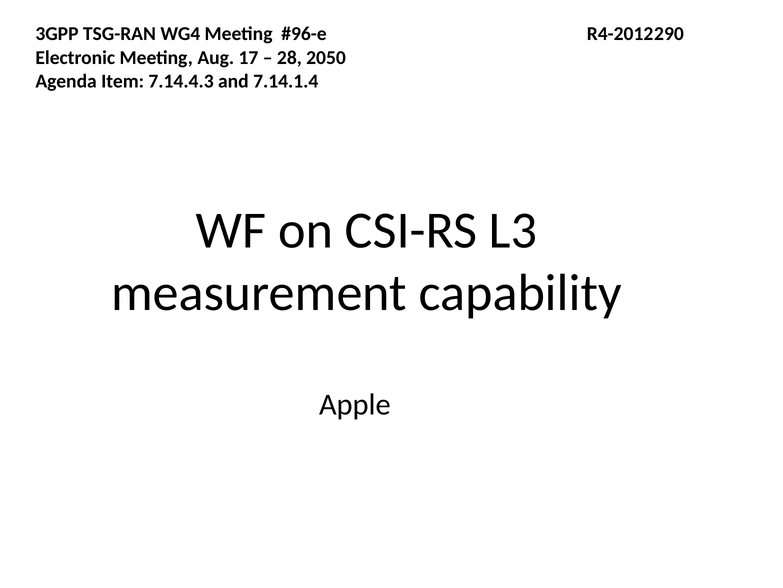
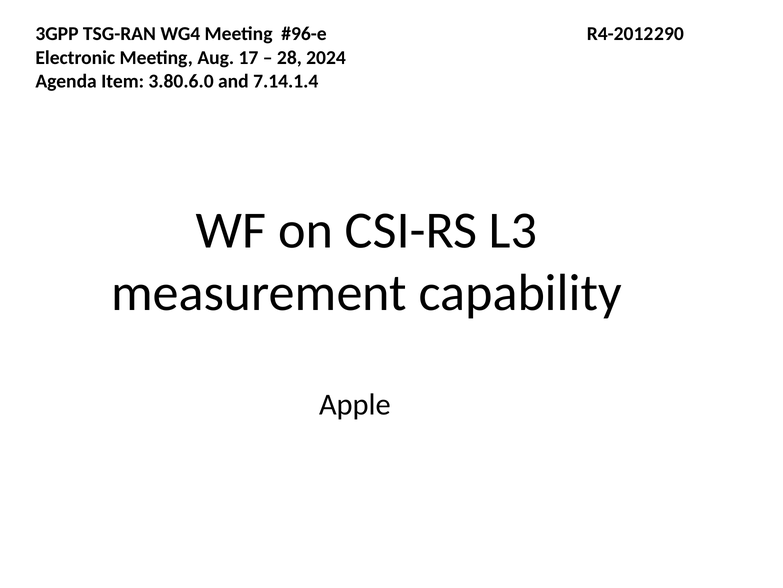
2050: 2050 -> 2024
7.14.4.3: 7.14.4.3 -> 3.80.6.0
